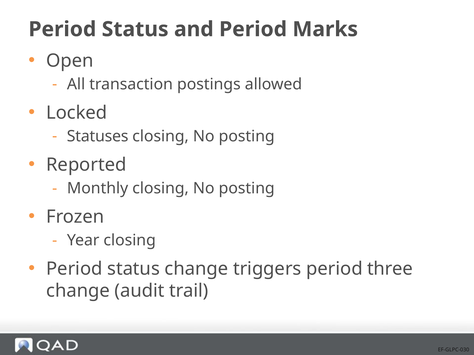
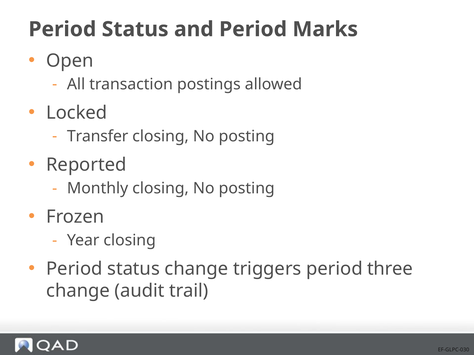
Statuses: Statuses -> Transfer
